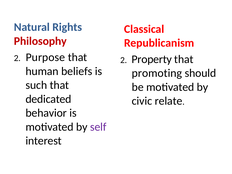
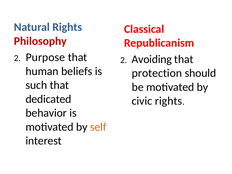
Property: Property -> Avoiding
promoting: promoting -> protection
civic relate: relate -> rights
self colour: purple -> orange
